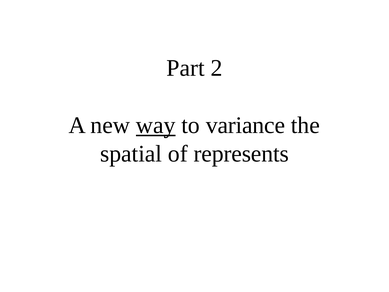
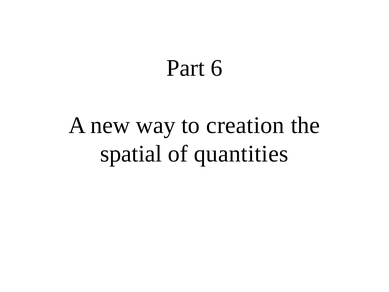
2: 2 -> 6
way underline: present -> none
variance: variance -> creation
represents: represents -> quantities
